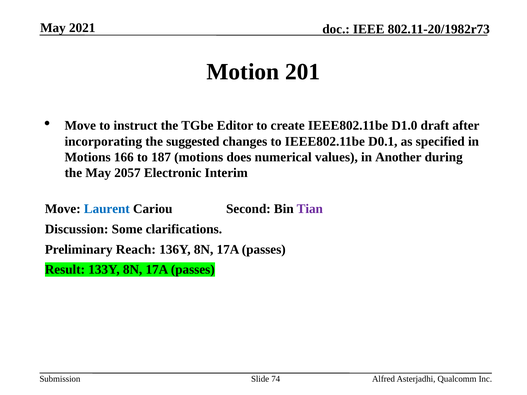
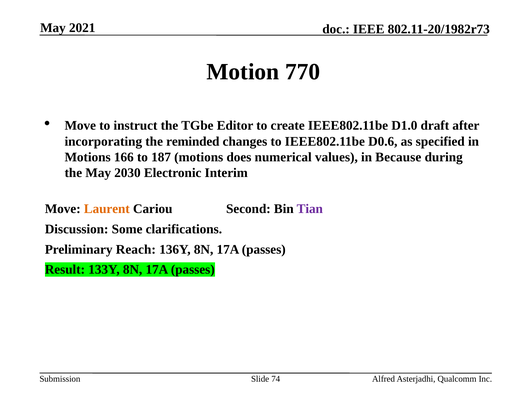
201: 201 -> 770
suggested: suggested -> reminded
D0.1: D0.1 -> D0.6
Another: Another -> Because
2057: 2057 -> 2030
Laurent colour: blue -> orange
